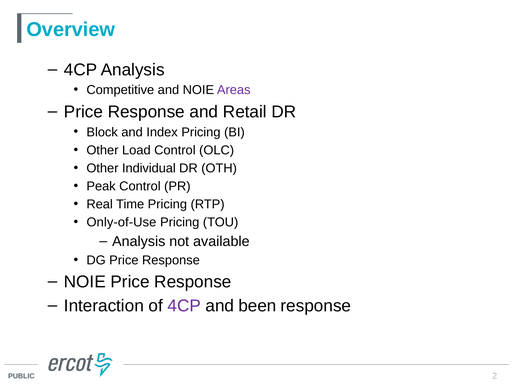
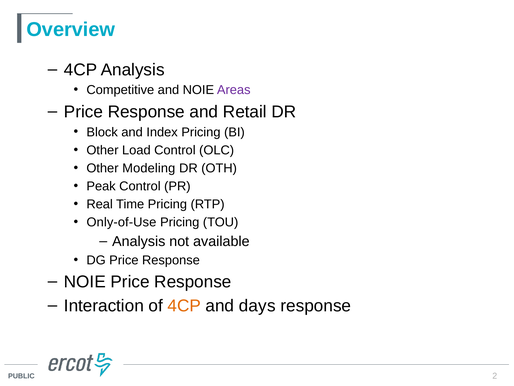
Individual: Individual -> Modeling
4CP at (184, 306) colour: purple -> orange
been: been -> days
